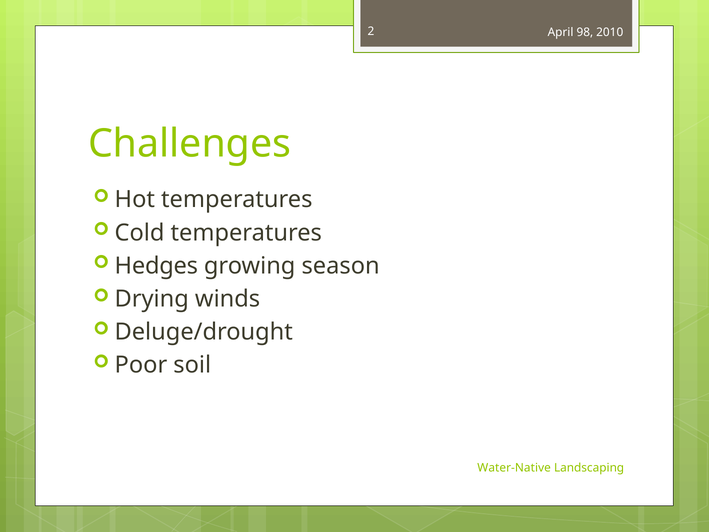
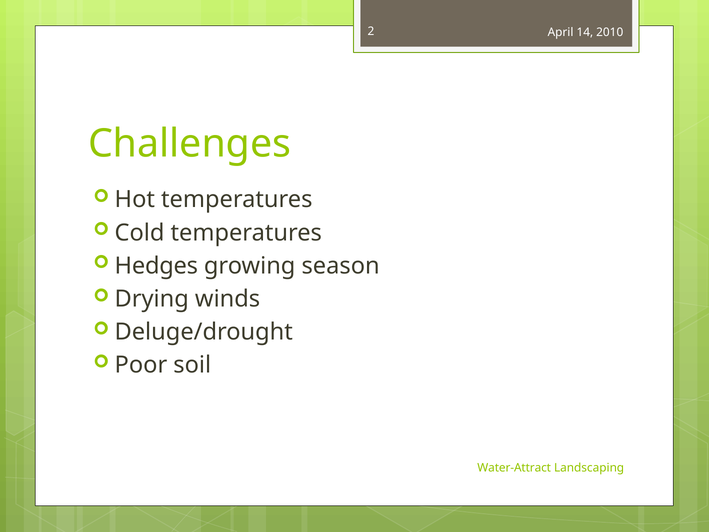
98: 98 -> 14
Water-Native: Water-Native -> Water-Attract
